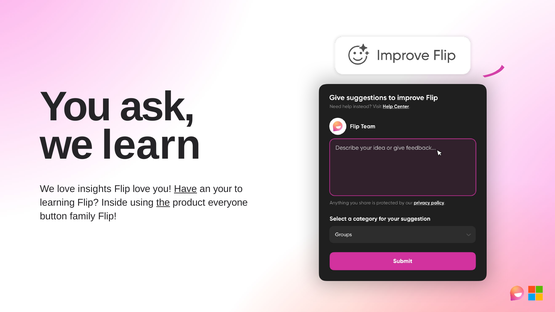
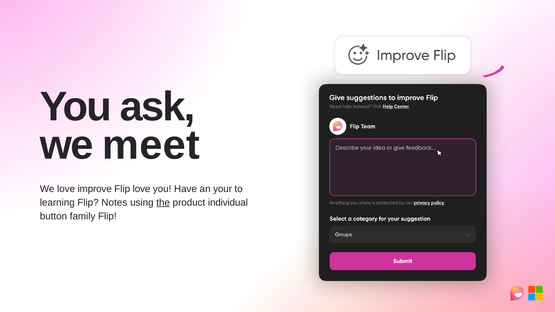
learn: learn -> meet
insights: insights -> improve
Have underline: present -> none
Inside: Inside -> Notes
everyone: everyone -> individual
